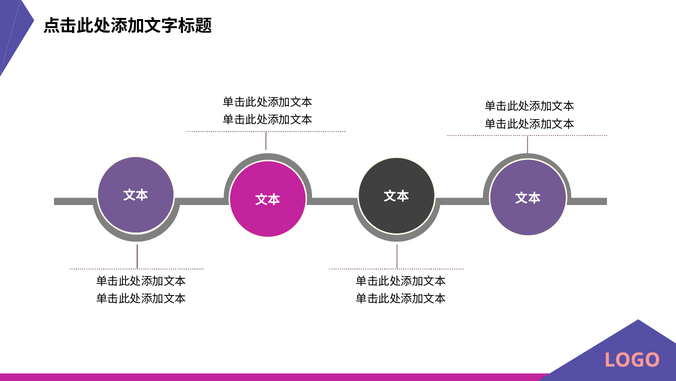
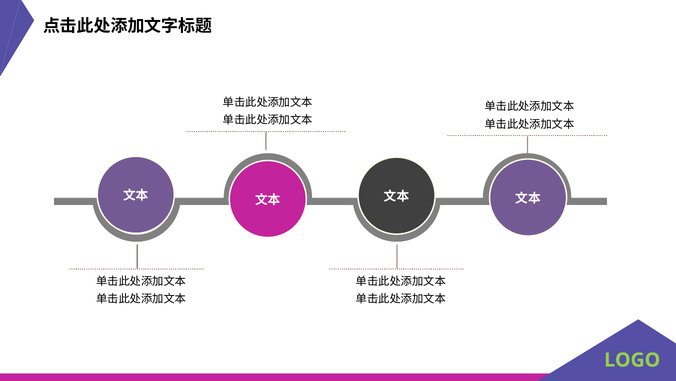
LOGO colour: pink -> light green
